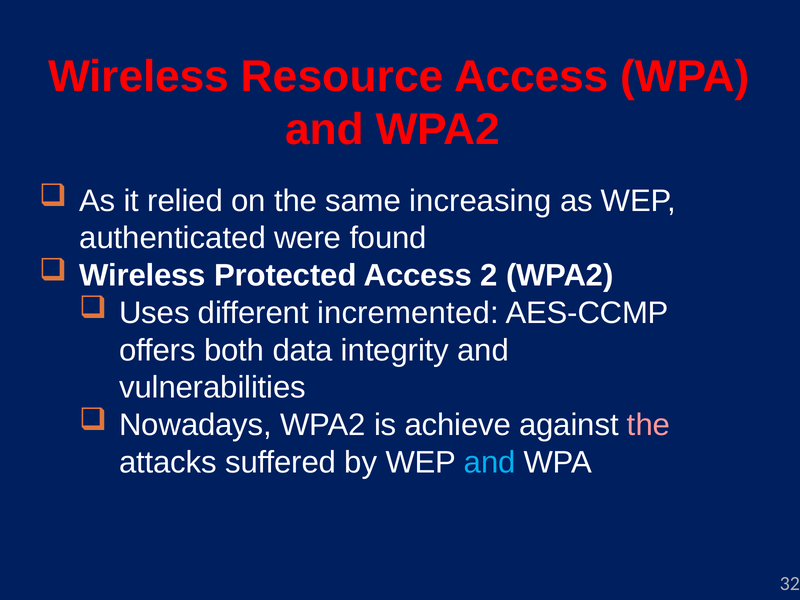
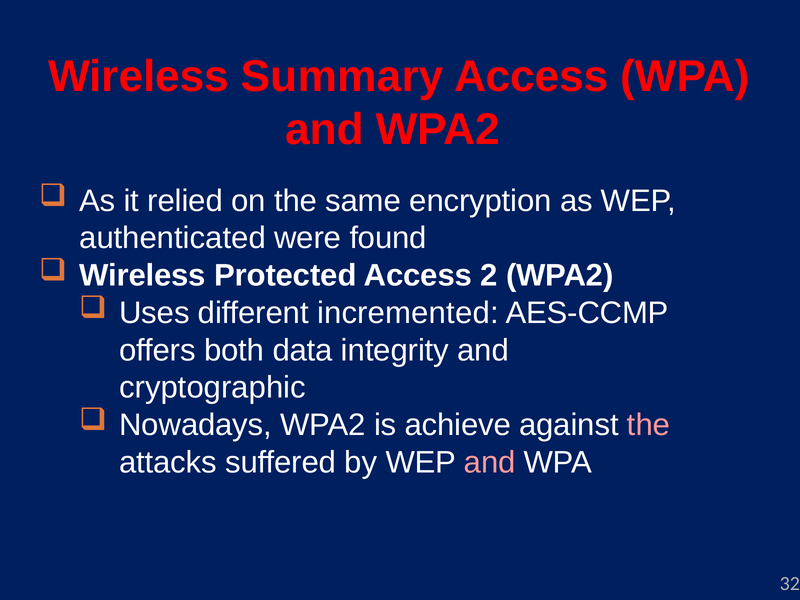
Resource: Resource -> Summary
increasing: increasing -> encryption
vulnerabilities: vulnerabilities -> cryptographic
and at (490, 462) colour: light blue -> pink
